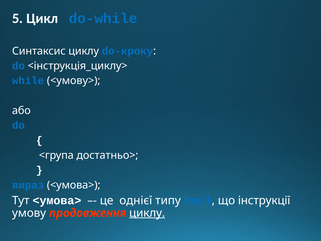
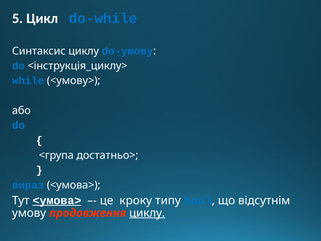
do-кроку: do-кроку -> do-умову
<умова> at (57, 200) underline: none -> present
однієї: однієї -> кроку
інструкції: інструкції -> відсутнім
